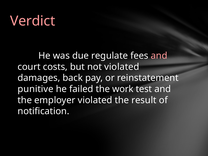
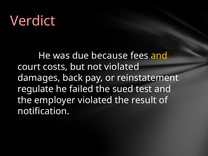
regulate: regulate -> because
and at (159, 56) colour: pink -> yellow
punitive: punitive -> regulate
work: work -> sued
